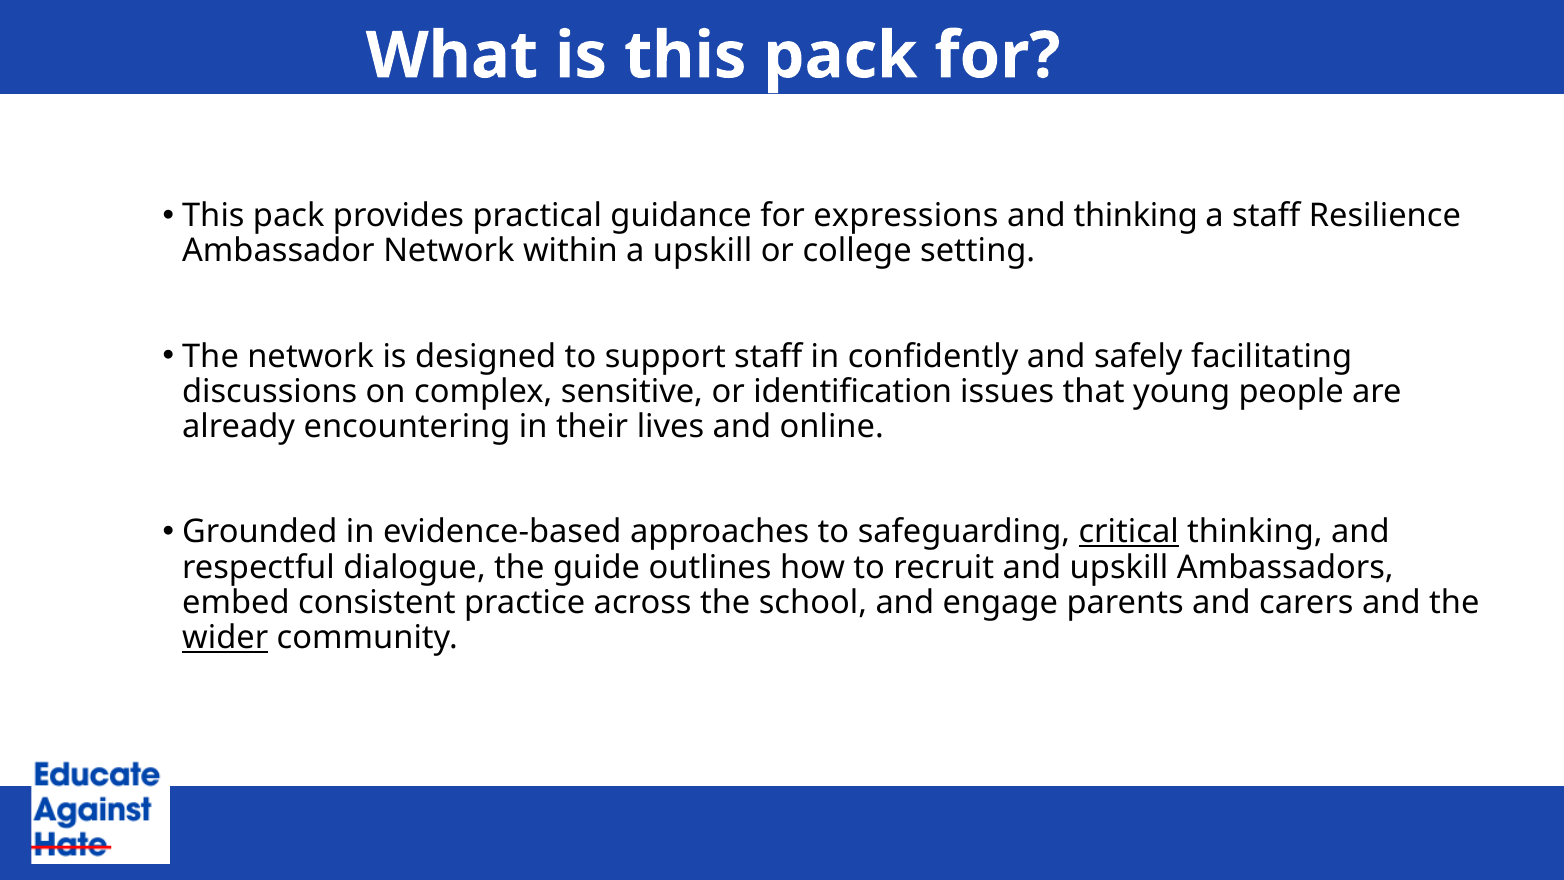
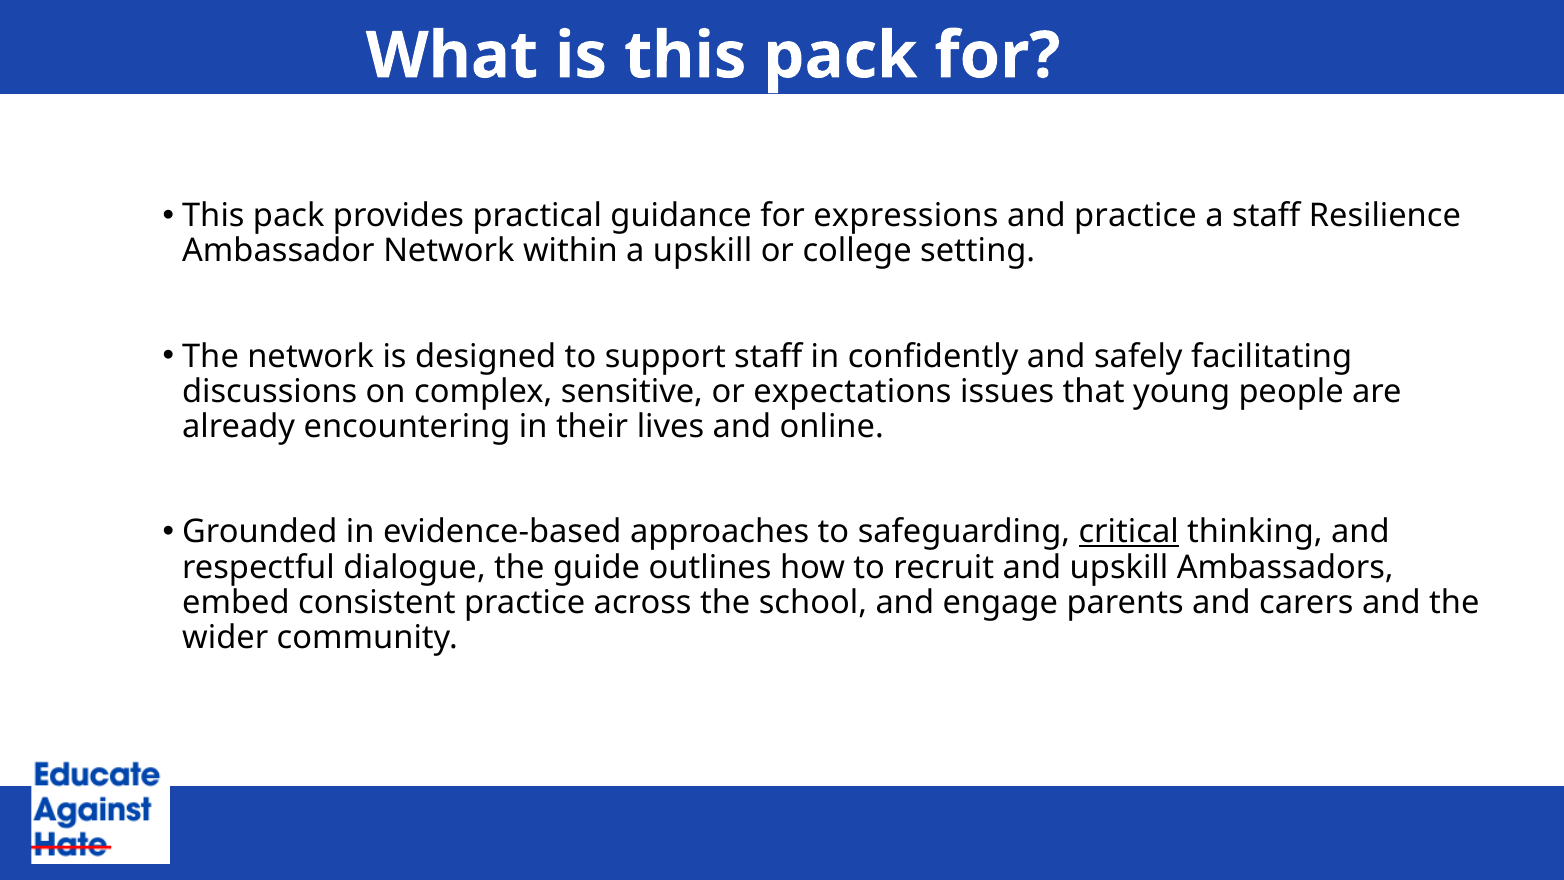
and thinking: thinking -> practice
identification: identification -> expectations
wider underline: present -> none
